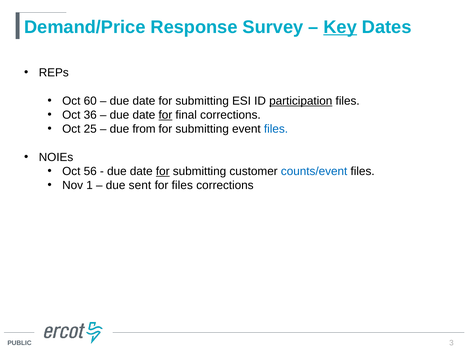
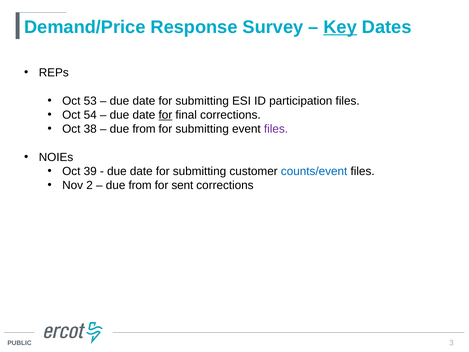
60: 60 -> 53
participation underline: present -> none
36: 36 -> 54
25: 25 -> 38
files at (276, 129) colour: blue -> purple
56: 56 -> 39
for at (163, 171) underline: present -> none
1: 1 -> 2
sent at (140, 185): sent -> from
for files: files -> sent
